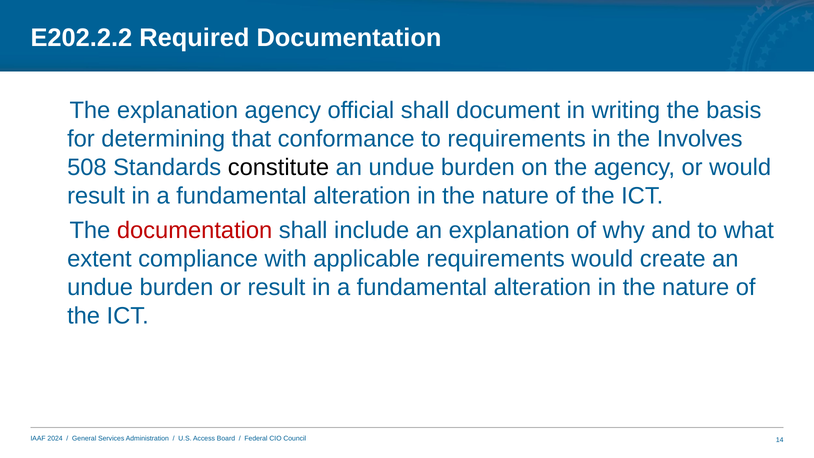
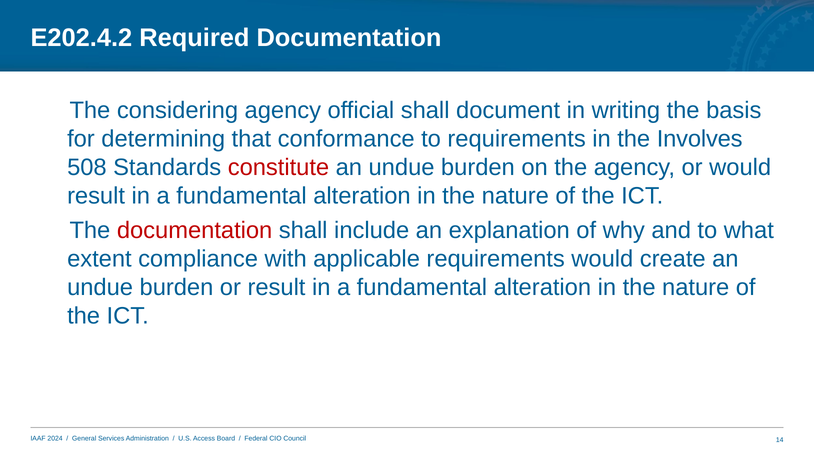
E202.2.2: E202.2.2 -> E202.4.2
The explanation: explanation -> considering
constitute colour: black -> red
